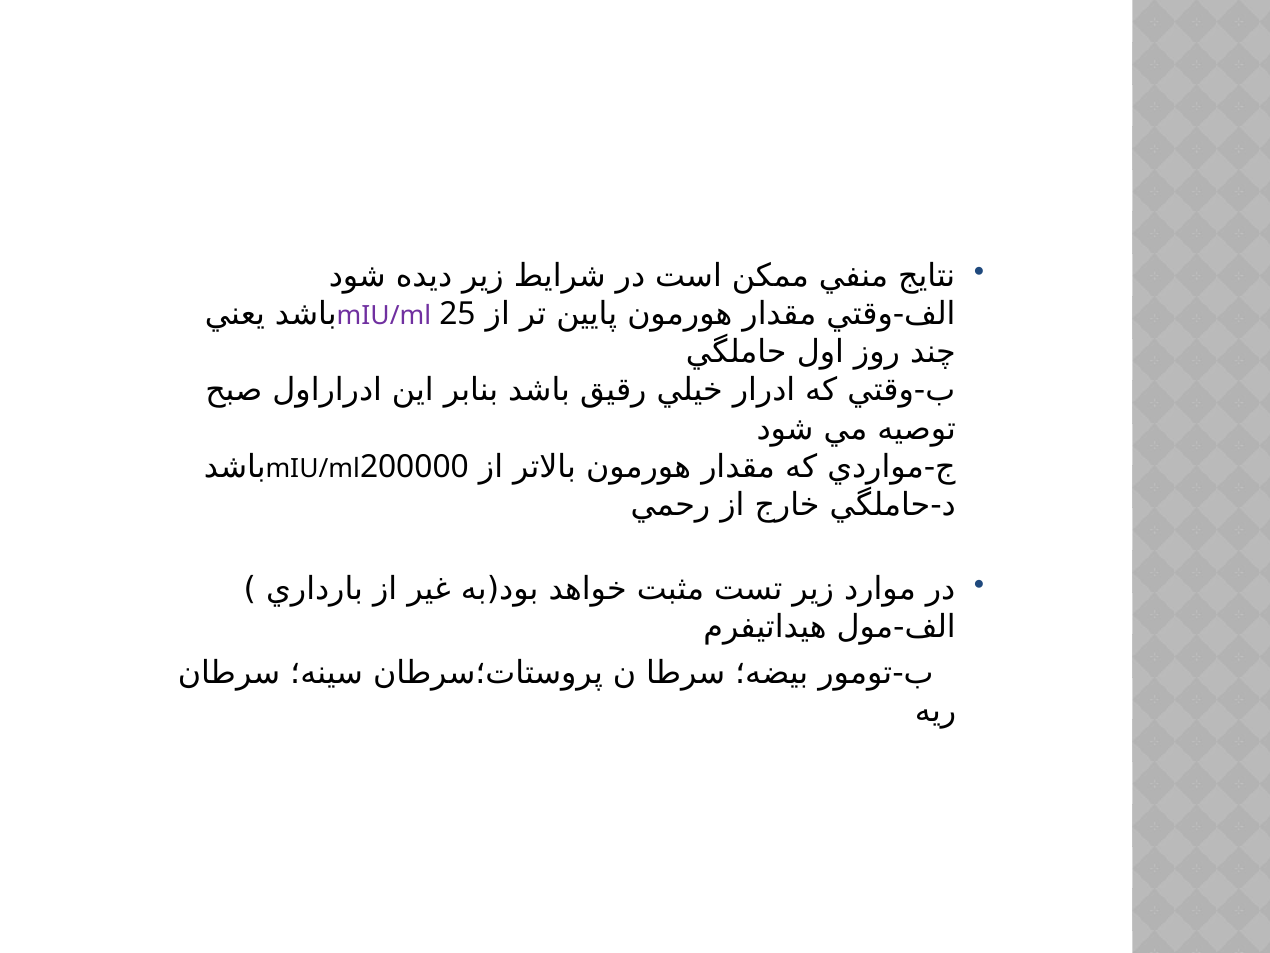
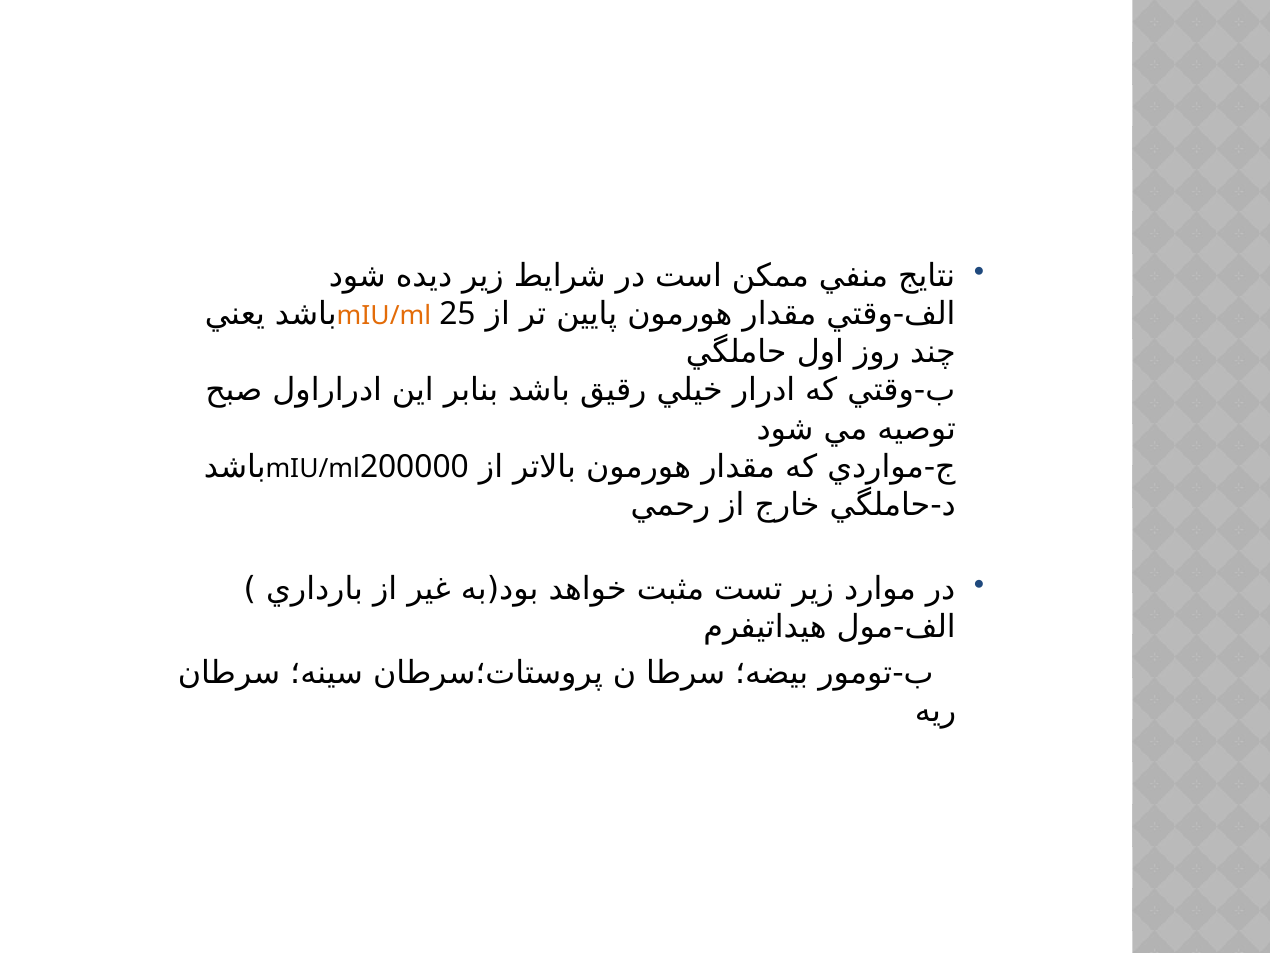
mIU/ml colour: purple -> orange
